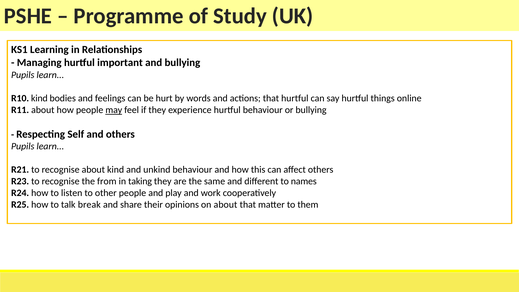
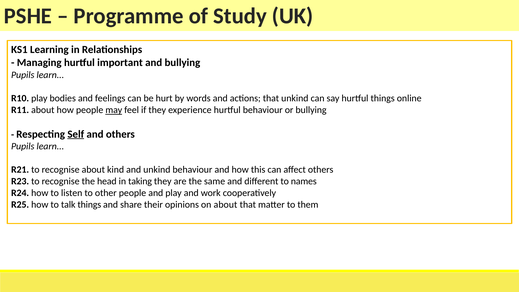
R10 kind: kind -> play
that hurtful: hurtful -> unkind
Self underline: none -> present
from: from -> head
talk break: break -> things
